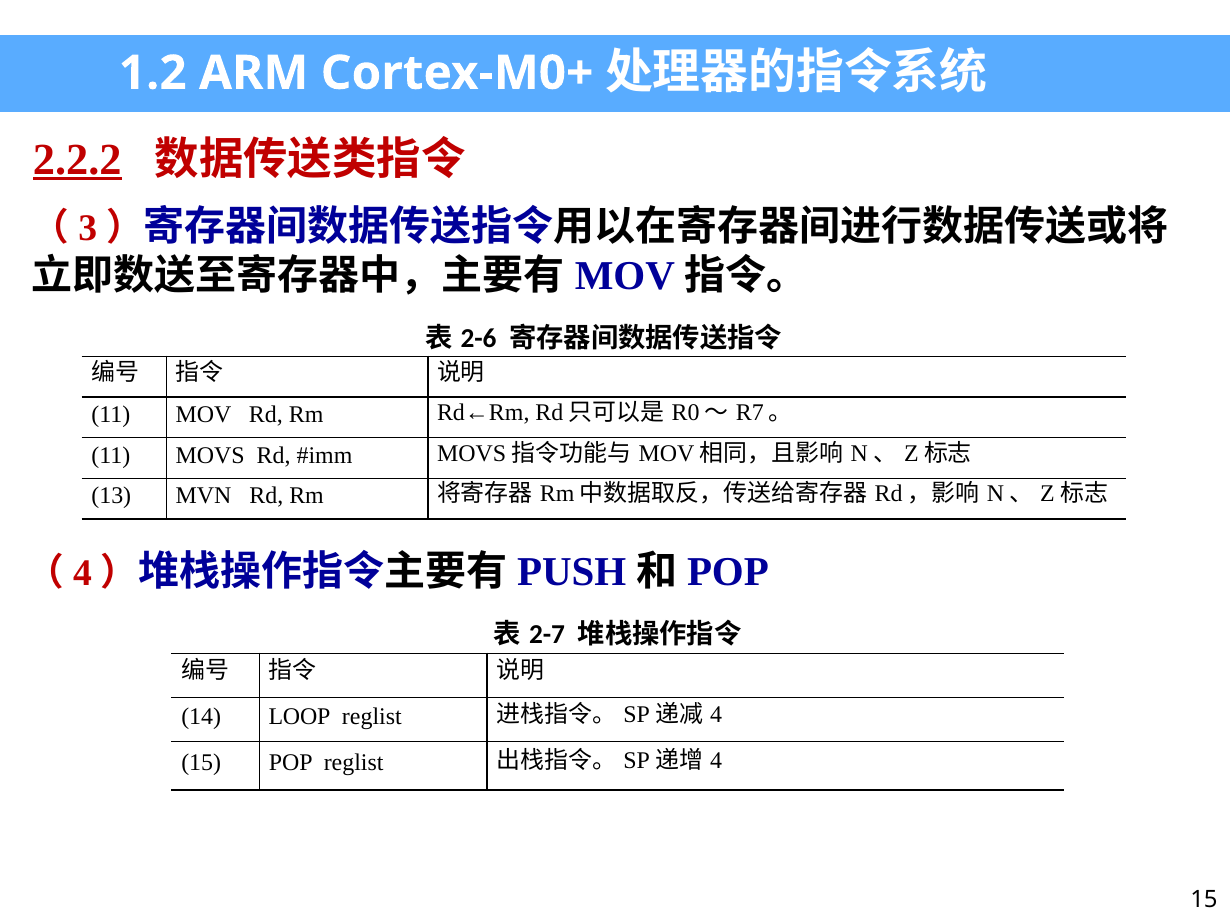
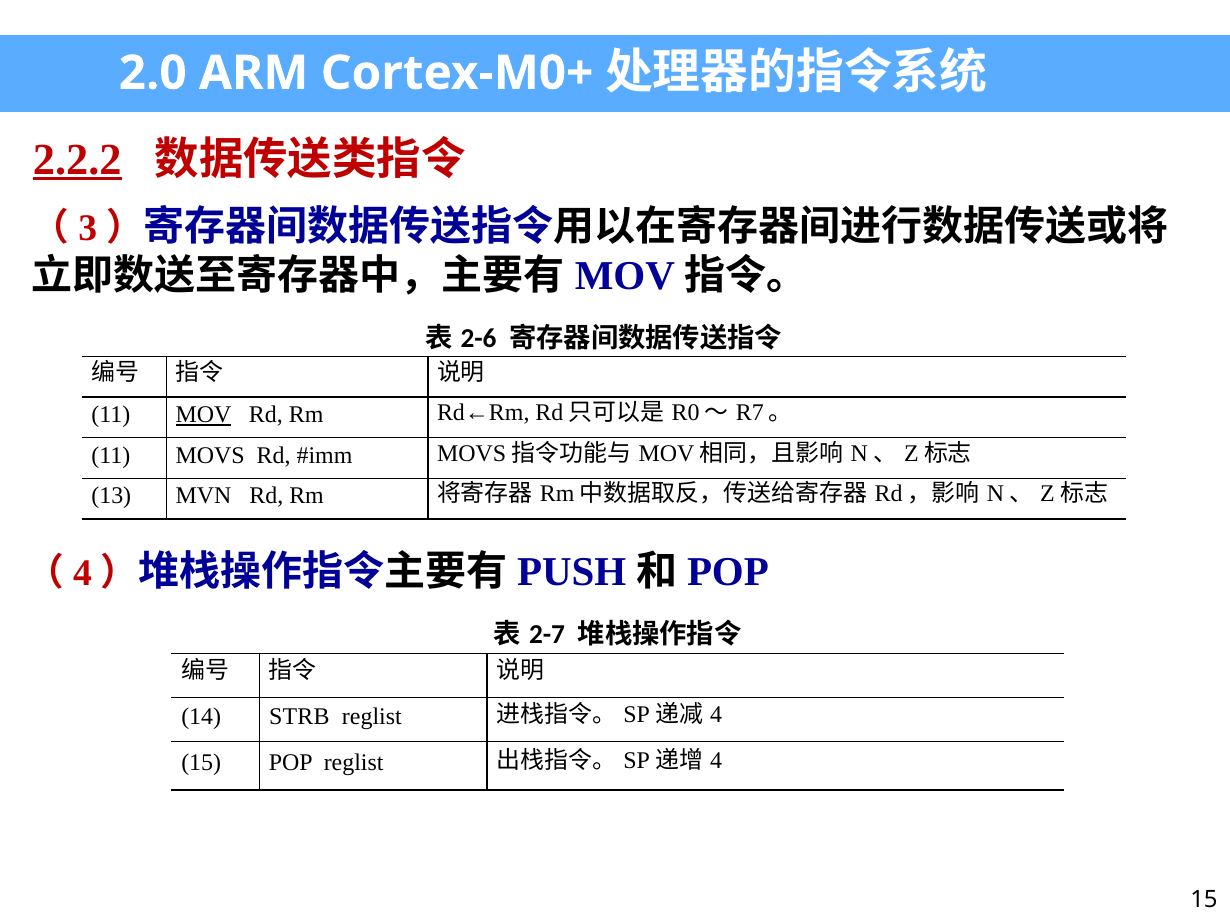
1.2: 1.2 -> 2.0
MOV underline: none -> present
LOOP: LOOP -> STRB
